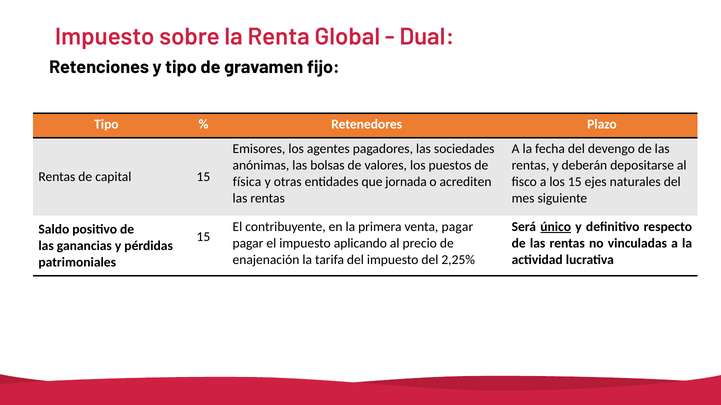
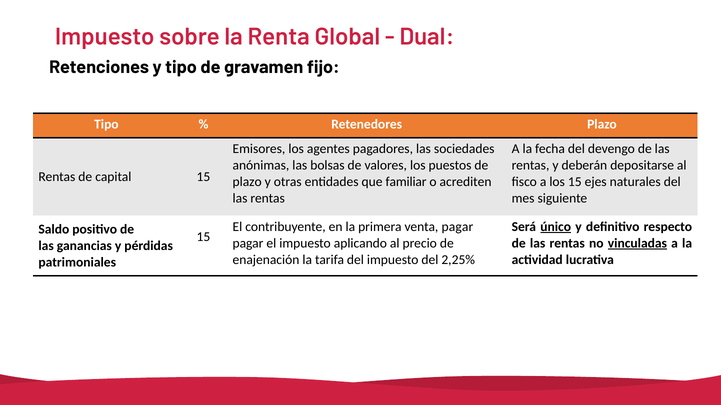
física at (247, 182): física -> plazo
jornada: jornada -> familiar
vinculadas underline: none -> present
